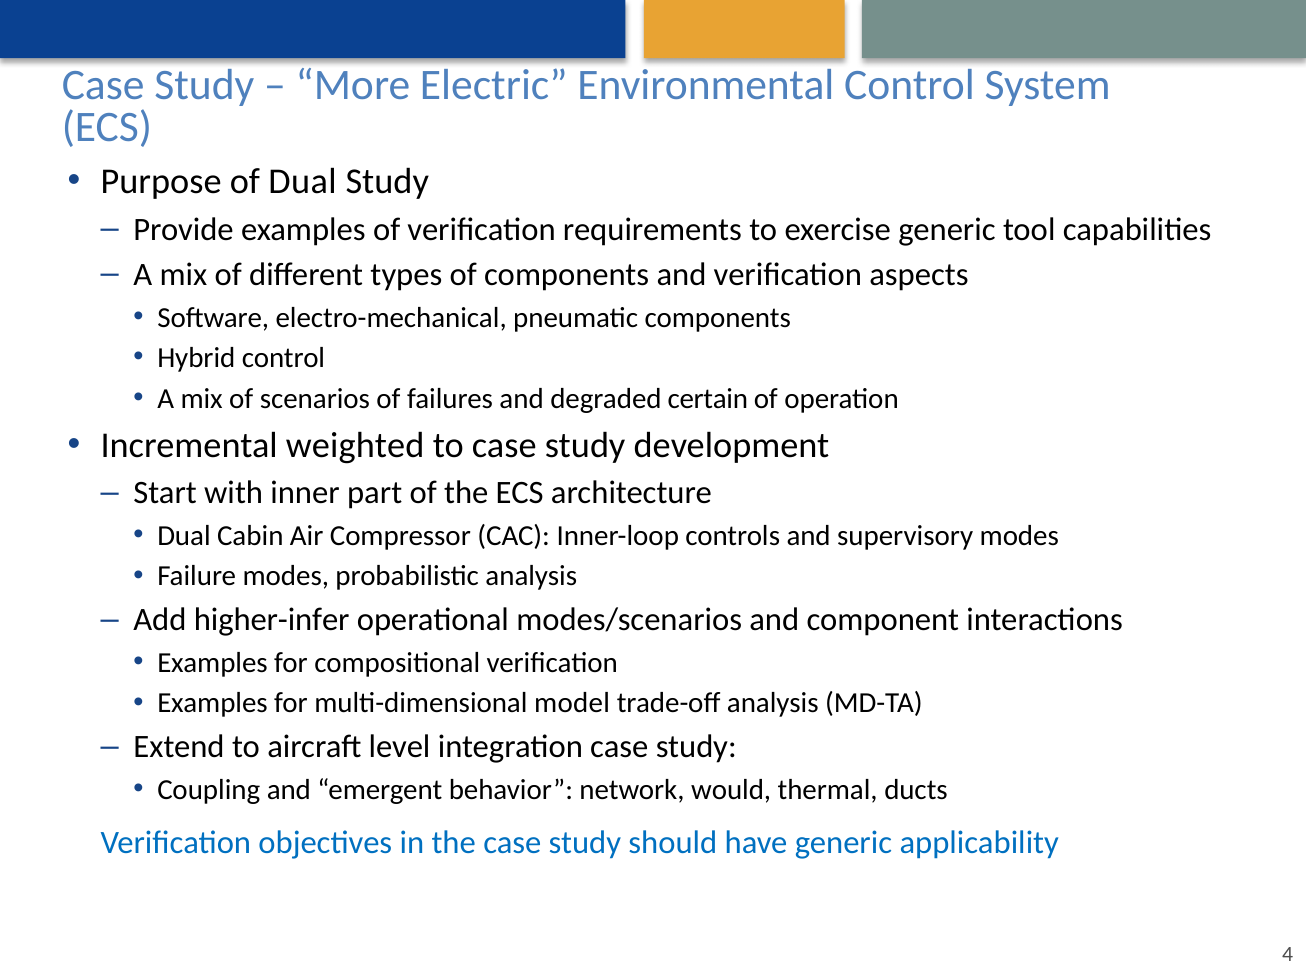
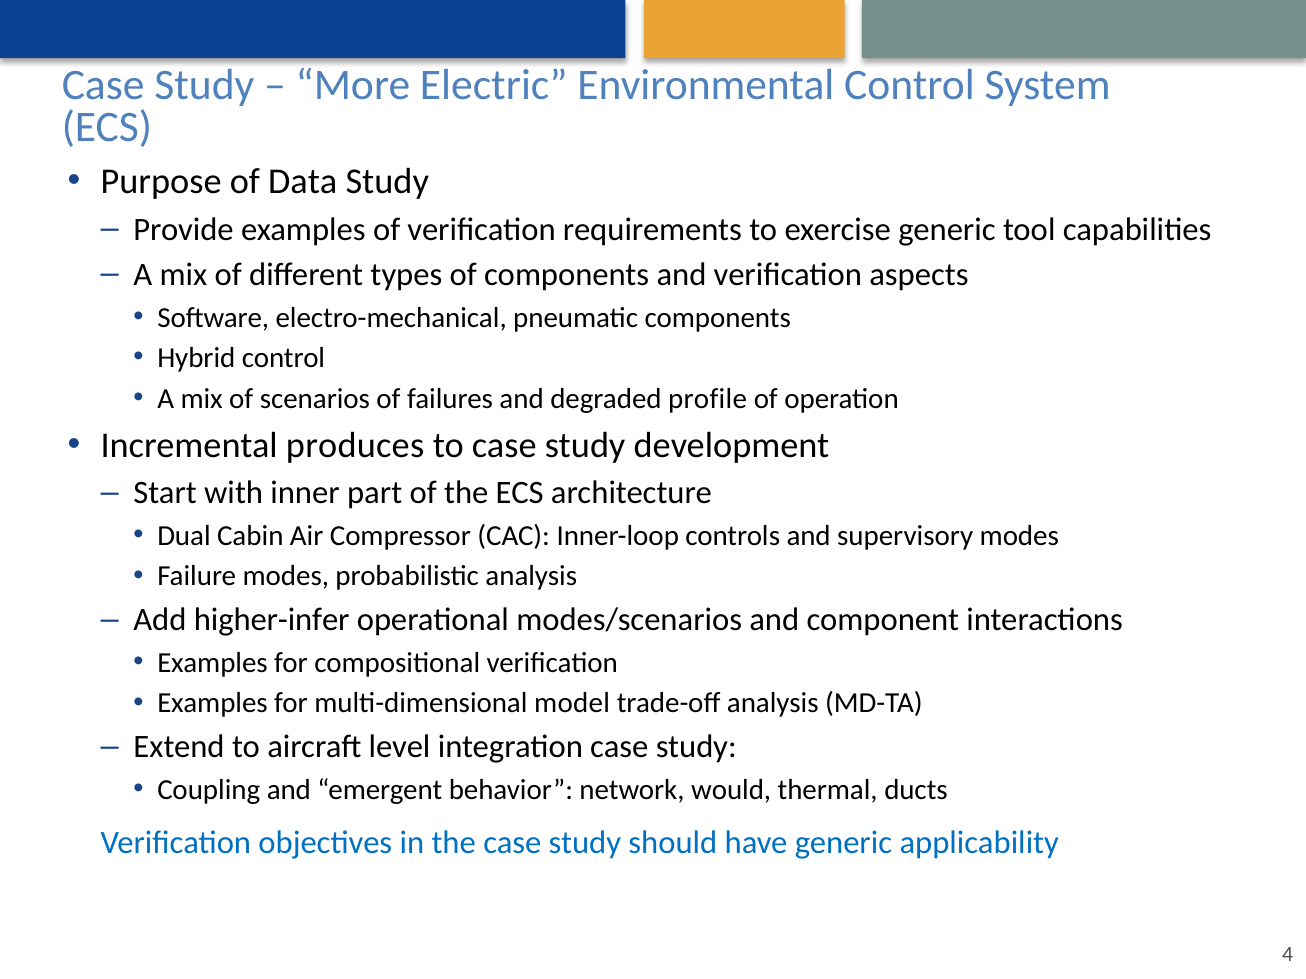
of Dual: Dual -> Data
certain: certain -> profile
weighted: weighted -> produces
